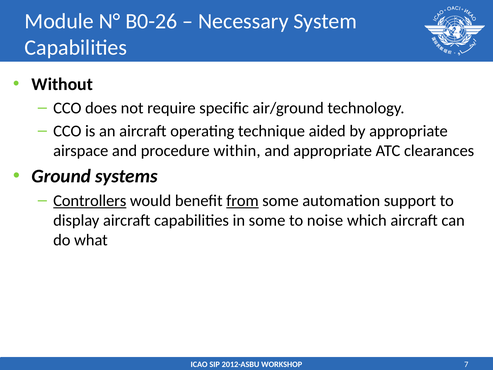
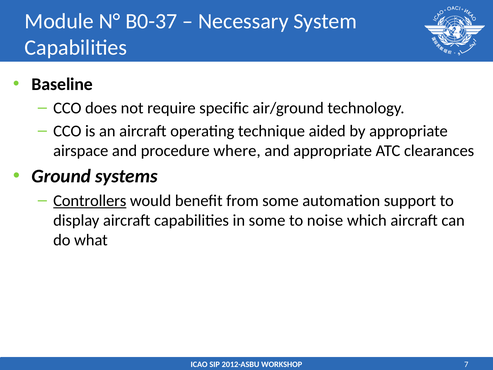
B0-26: B0-26 -> B0-37
Without: Without -> Baseline
within: within -> where
from underline: present -> none
